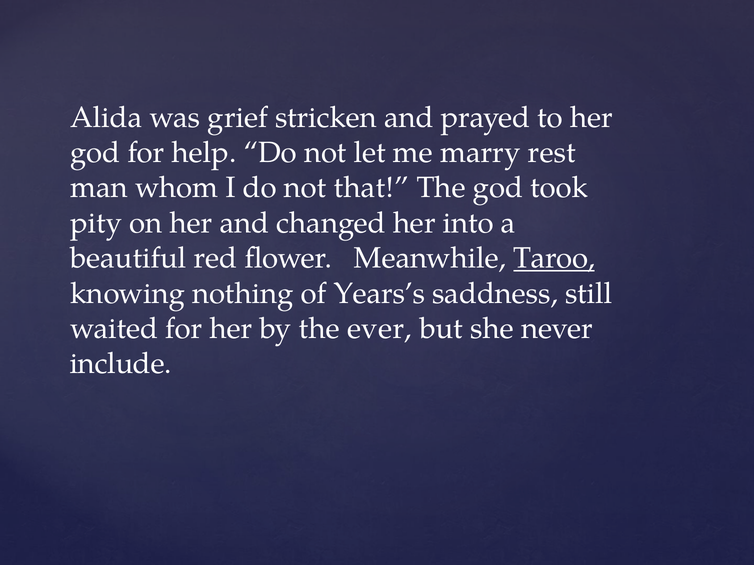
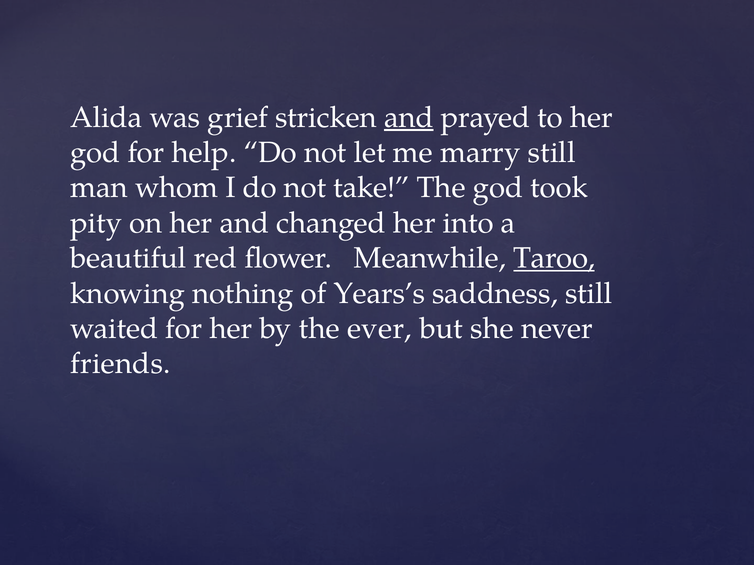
and at (409, 118) underline: none -> present
marry rest: rest -> still
that: that -> take
include: include -> friends
